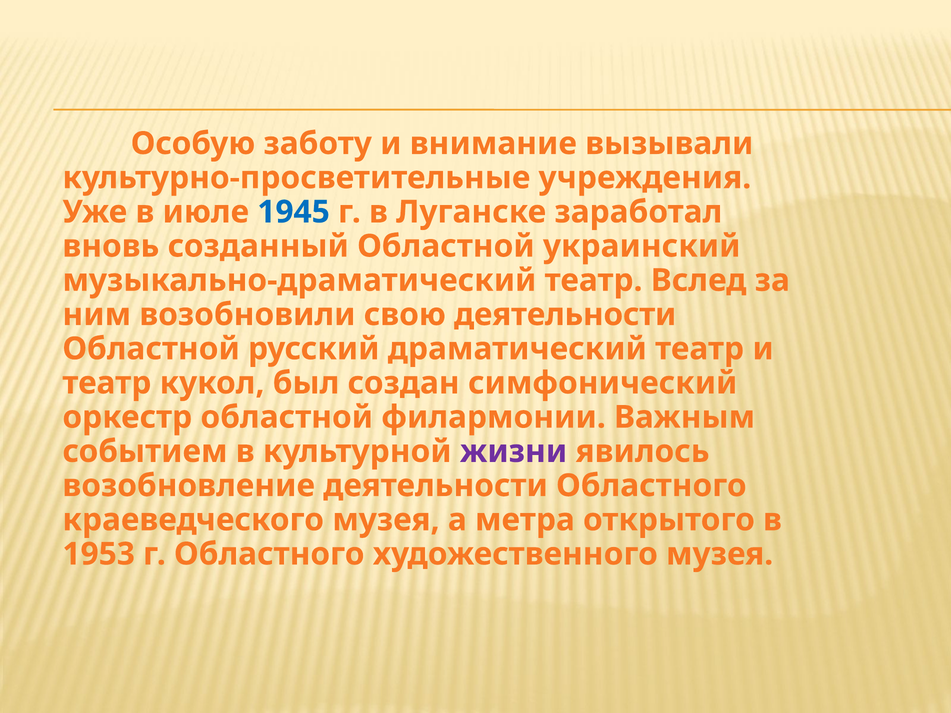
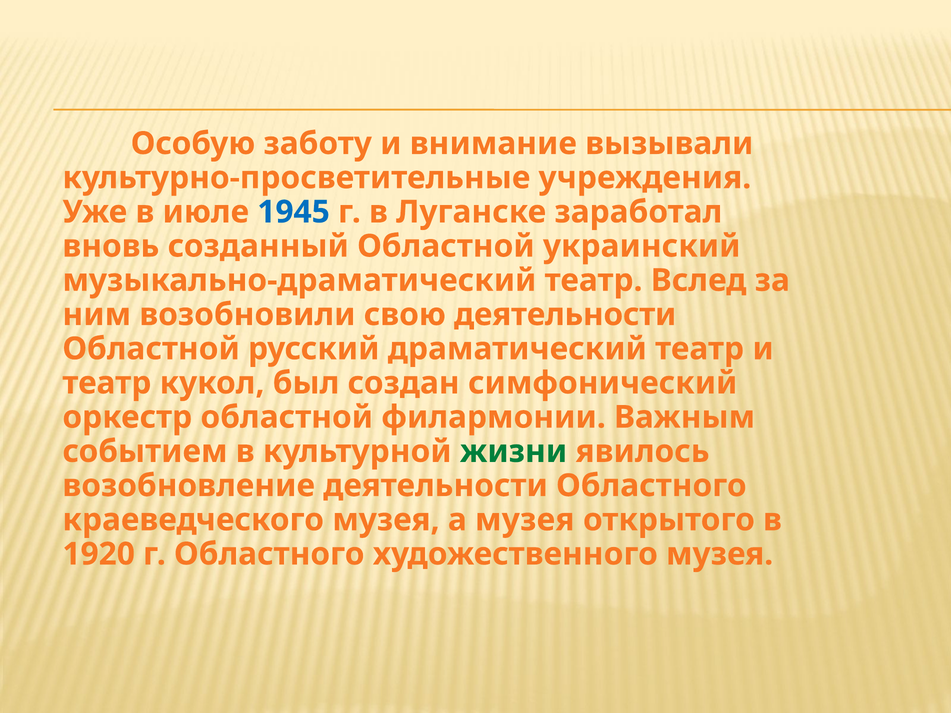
жизни colour: purple -> green
а метра: метра -> музея
1953: 1953 -> 1920
